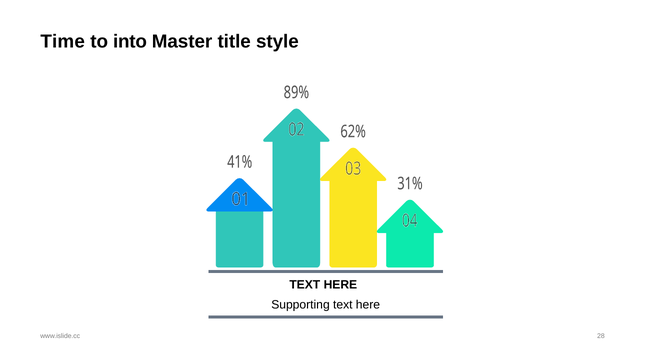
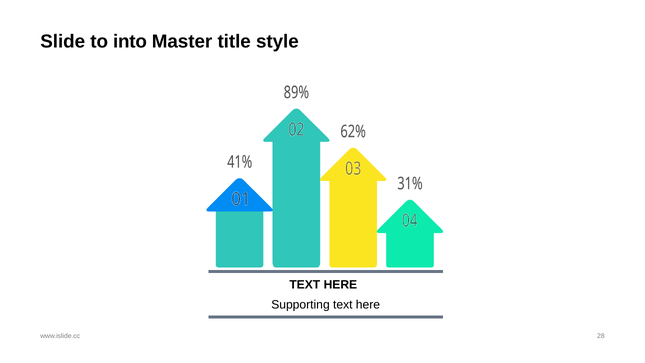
Time: Time -> Slide
